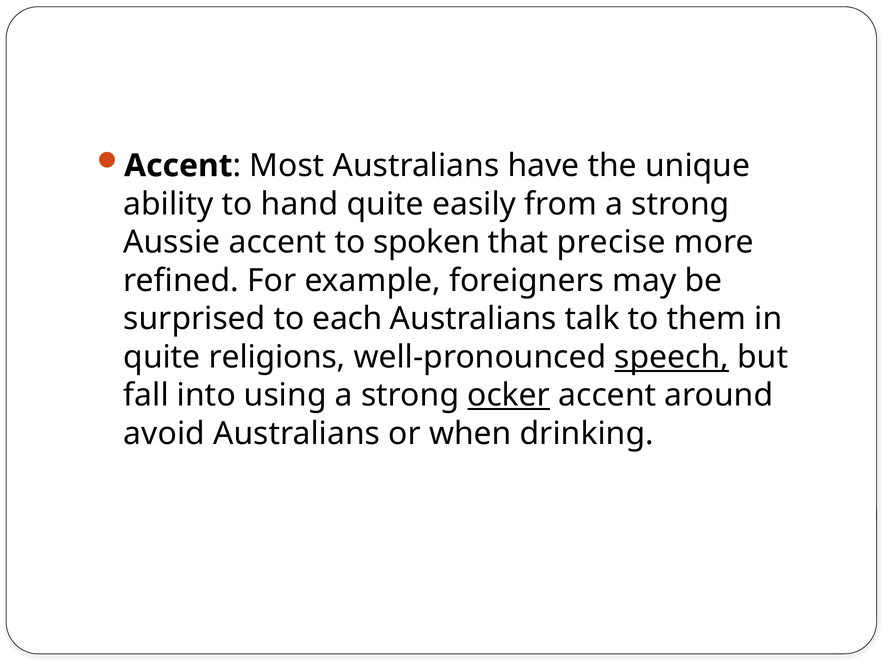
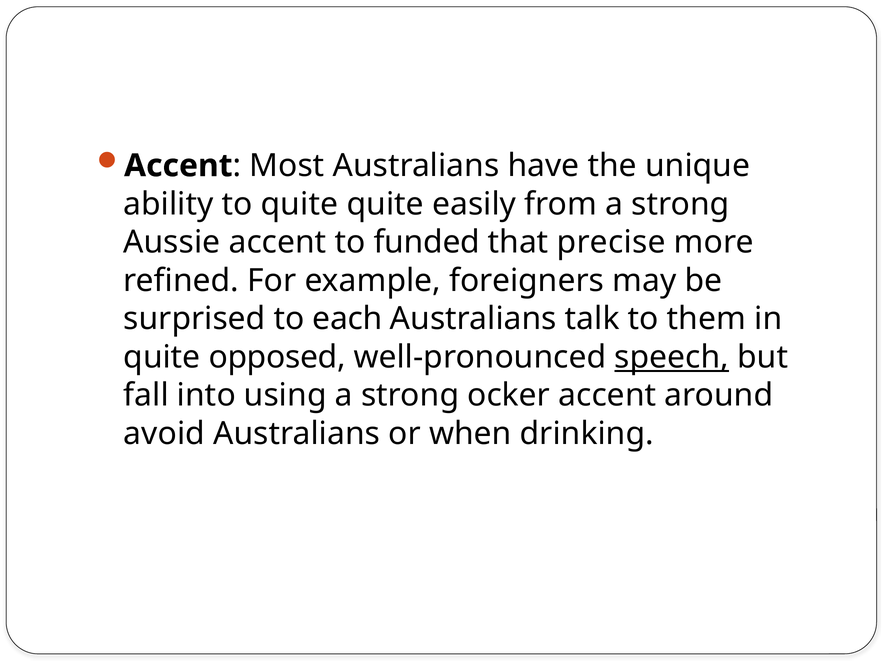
to hand: hand -> quite
spoken: spoken -> funded
religions: religions -> opposed
ocker underline: present -> none
